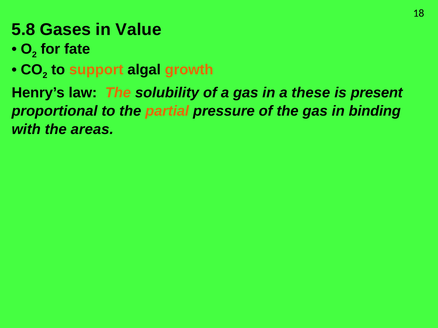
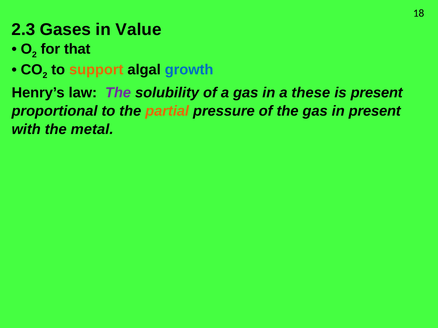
5.8: 5.8 -> 2.3
fate: fate -> that
growth colour: orange -> blue
The at (118, 93) colour: orange -> purple
in binding: binding -> present
areas: areas -> metal
